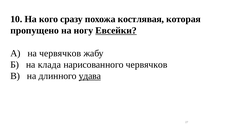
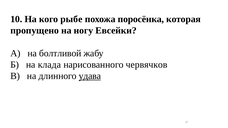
сразу: сразу -> рыбе
костлявая: костлявая -> поросёнка
Евсейки underline: present -> none
на червячков: червячков -> болтливой
